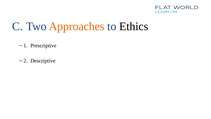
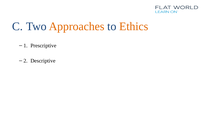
Ethics colour: black -> orange
